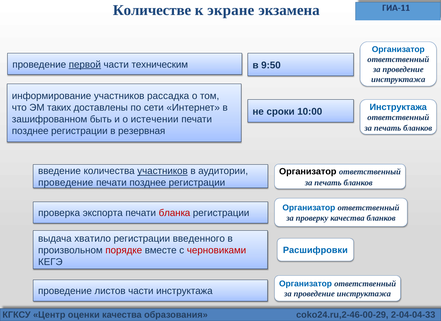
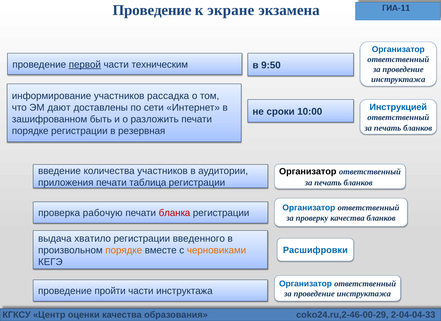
Количестве at (152, 10): Количестве -> Проведение
Инструктажа at (398, 107): Инструктажа -> Инструкцией
таких: таких -> дают
истечении: истечении -> разложить
позднее at (30, 131): позднее -> порядке
участников at (163, 171) underline: present -> none
проведение at (66, 183): проведение -> приложения
позднее at (148, 183): позднее -> таблица
экспорта: экспорта -> рабочую
порядке at (124, 250) colour: red -> orange
черновиками colour: red -> orange
листов: листов -> пройти
